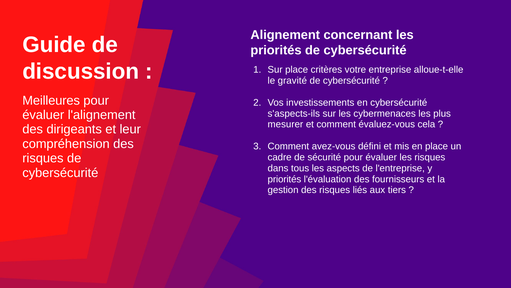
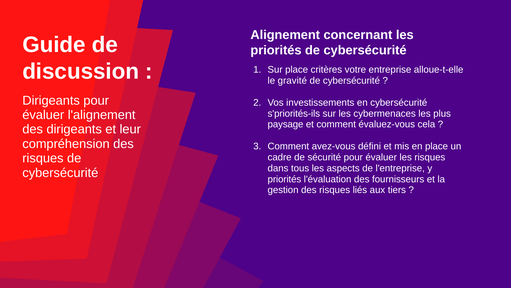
Meilleures at (51, 100): Meilleures -> Dirigeants
s'aspects-ils: s'aspects-ils -> s'priorités-ils
mesurer: mesurer -> paysage
